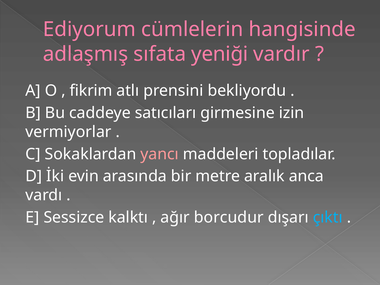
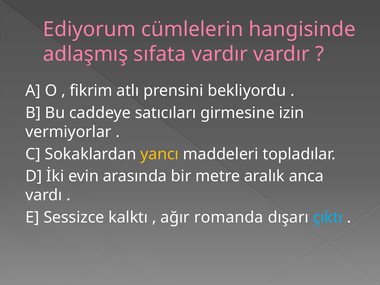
sıfata yeniği: yeniği -> vardır
yancı colour: pink -> yellow
borcudur: borcudur -> romanda
